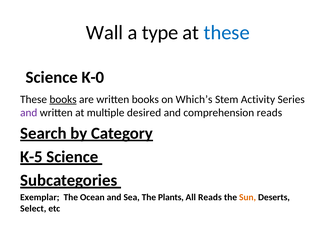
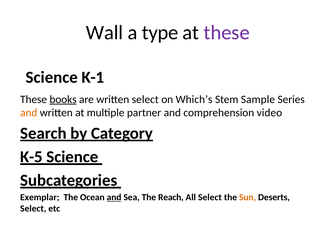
these at (227, 33) colour: blue -> purple
K-0: K-0 -> K-1
written books: books -> select
Activity: Activity -> Sample
and at (29, 113) colour: purple -> orange
desired: desired -> partner
comprehension reads: reads -> video
and at (114, 197) underline: none -> present
Plants: Plants -> Reach
All Reads: Reads -> Select
